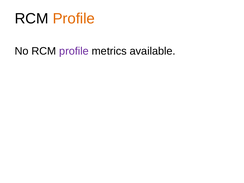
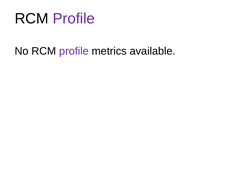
Profile at (74, 19) colour: orange -> purple
